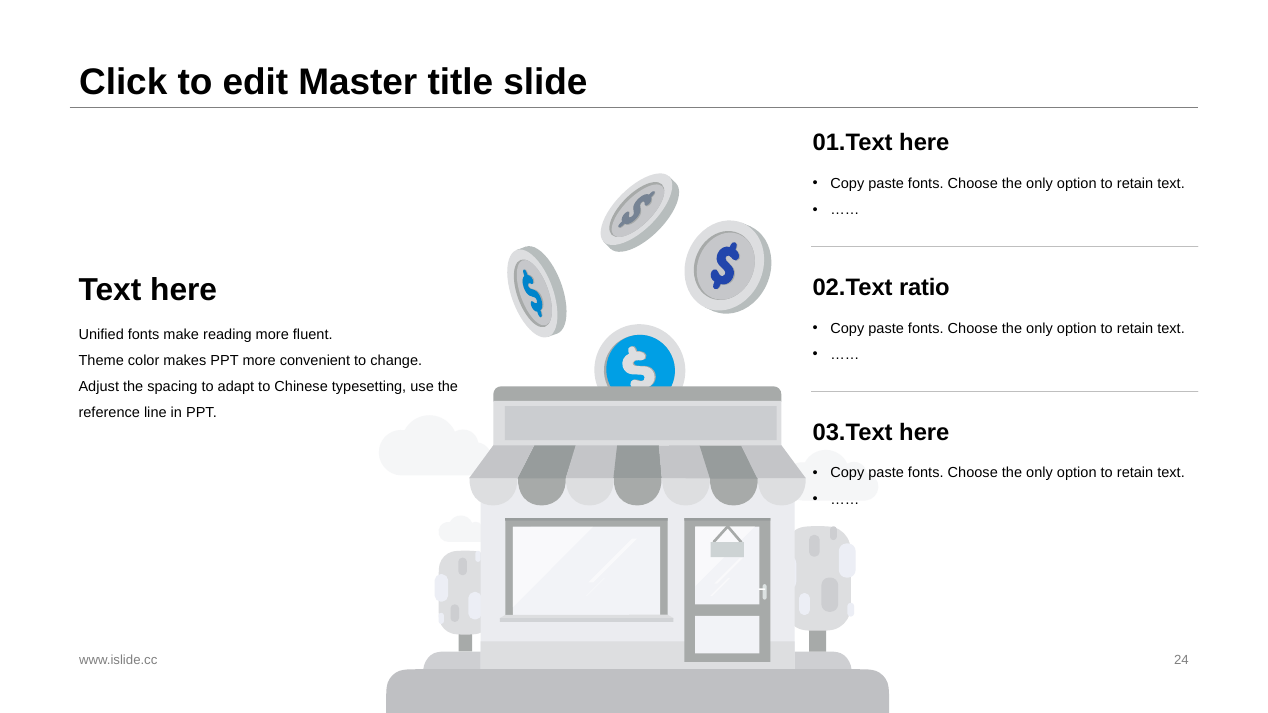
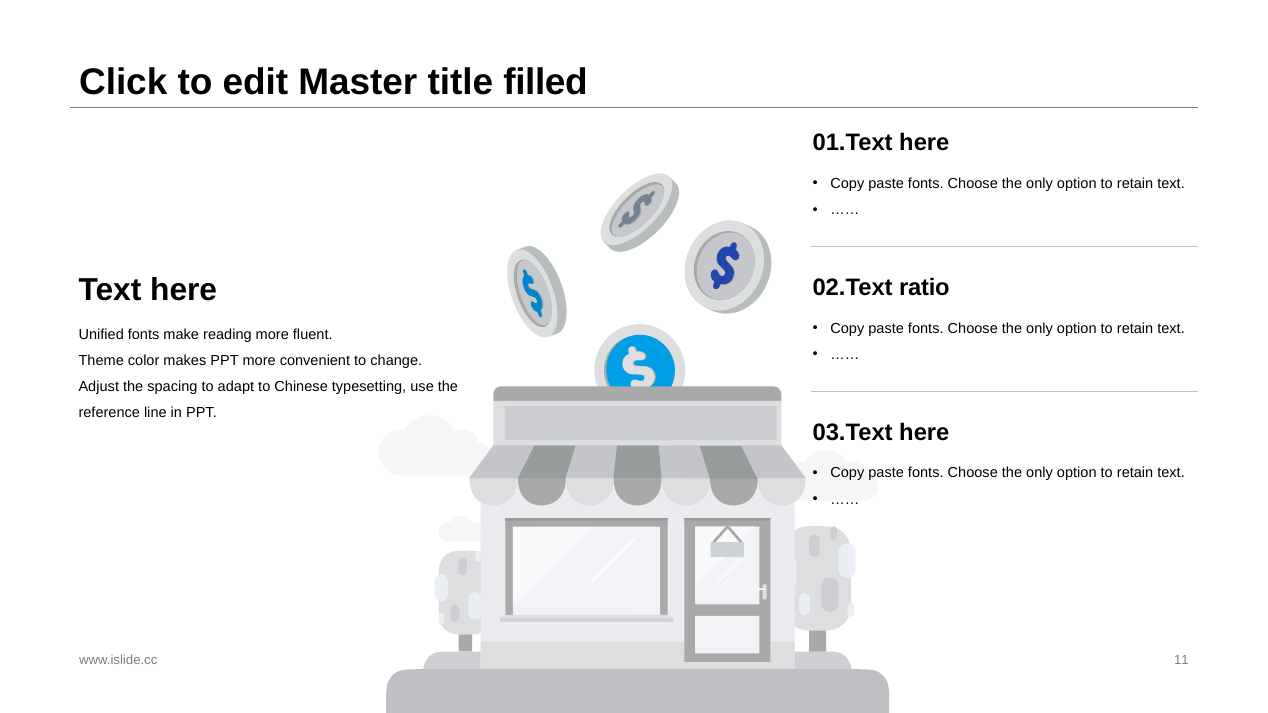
slide: slide -> filled
24: 24 -> 11
